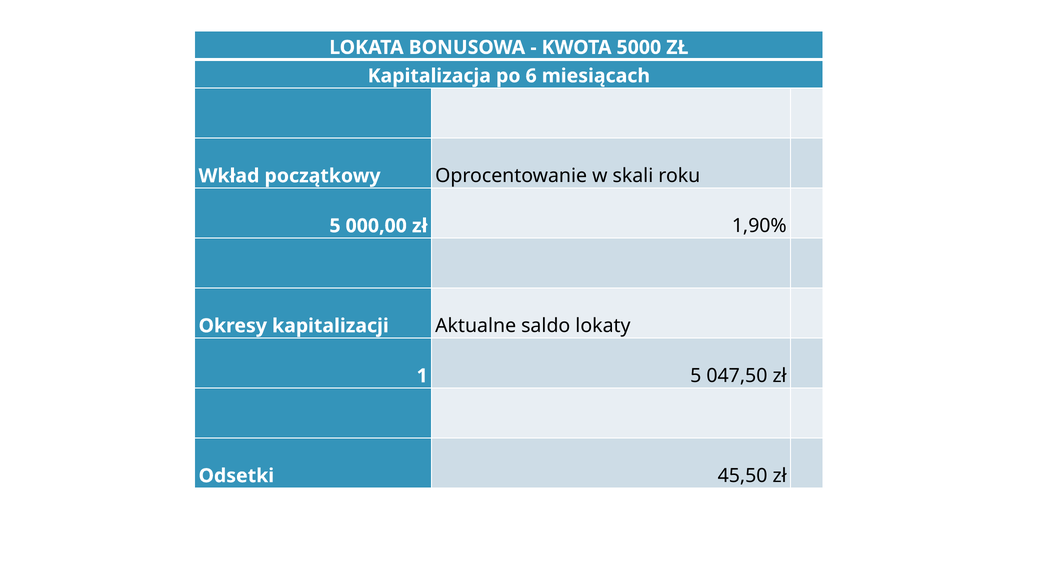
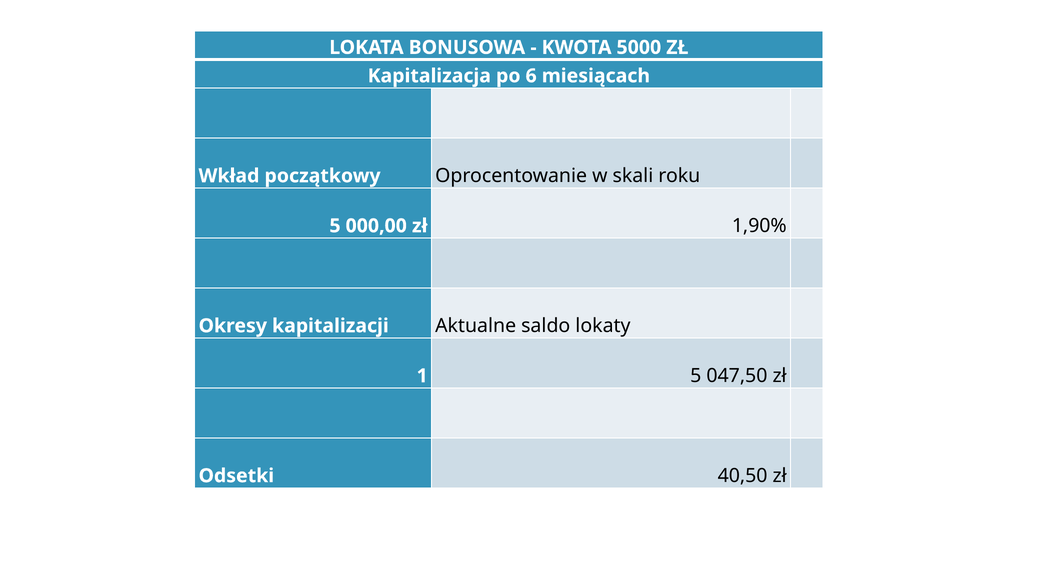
45,50: 45,50 -> 40,50
